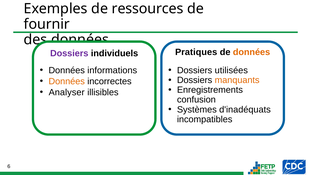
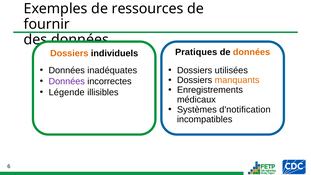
Dossiers at (69, 53) colour: purple -> orange
informations: informations -> inadéquates
Données at (67, 81) colour: orange -> purple
Analyser: Analyser -> Légende
confusion: confusion -> médicaux
d'inadéquats: d'inadéquats -> d'notification
